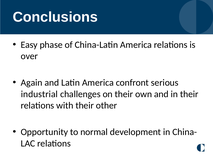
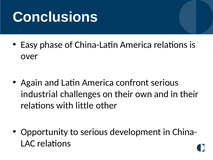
with their: their -> little
to normal: normal -> serious
